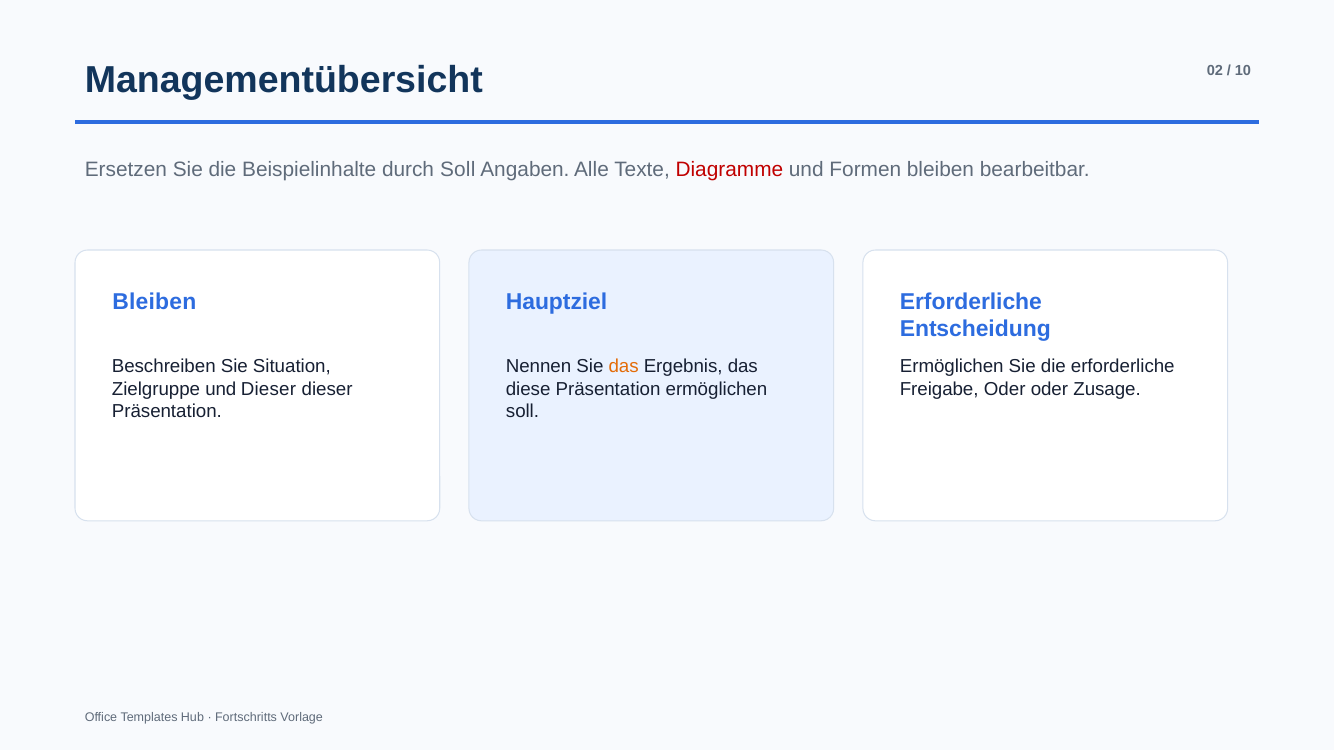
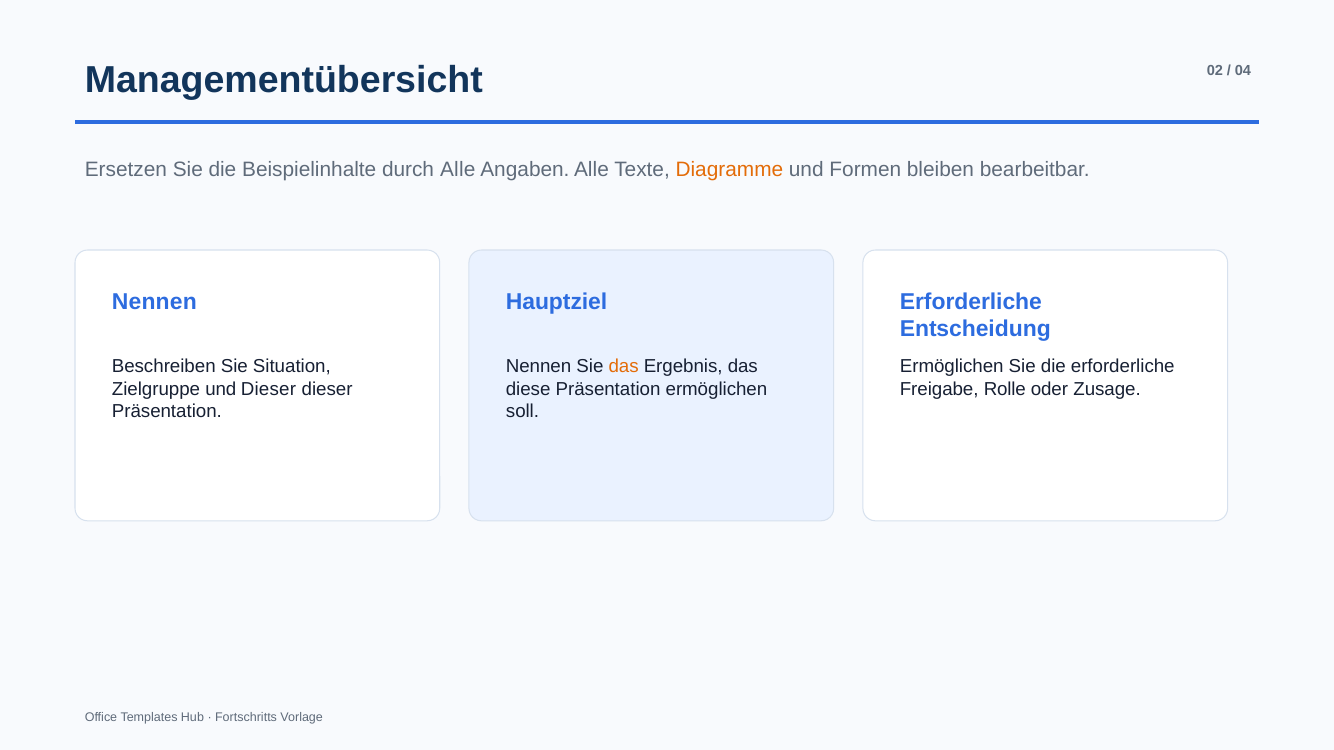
10: 10 -> 04
durch Soll: Soll -> Alle
Diagramme colour: red -> orange
Bleiben at (154, 302): Bleiben -> Nennen
Freigabe Oder: Oder -> Rolle
